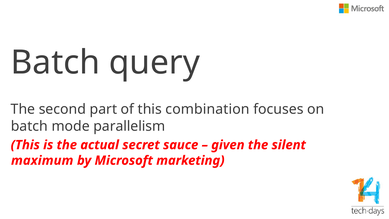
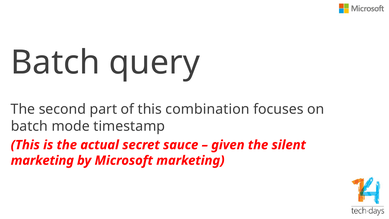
parallelism: parallelism -> timestamp
maximum at (42, 160): maximum -> marketing
